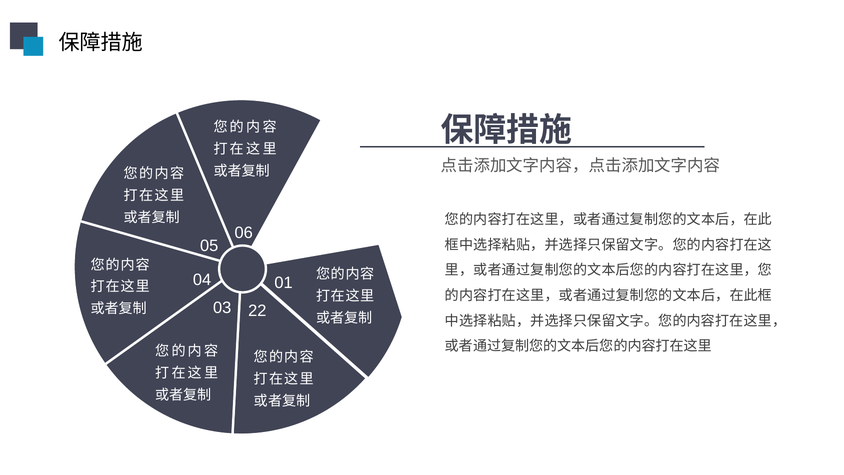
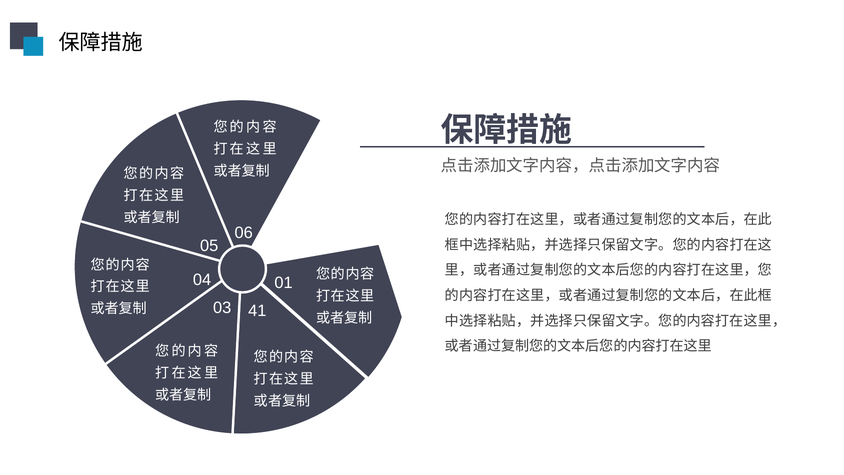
22: 22 -> 41
